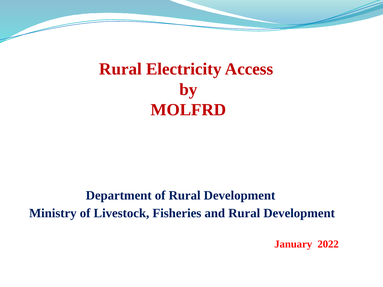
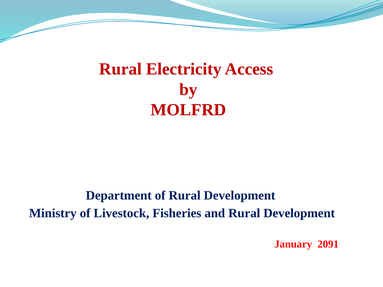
2022: 2022 -> 2091
